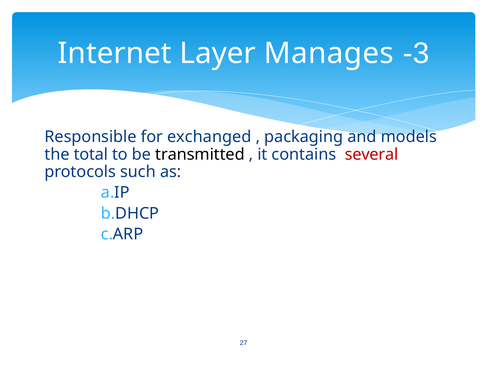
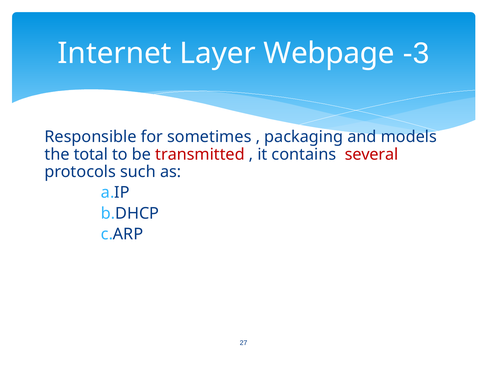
Manages: Manages -> Webpage
exchanged: exchanged -> sometimes
transmitted colour: black -> red
